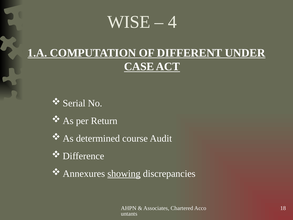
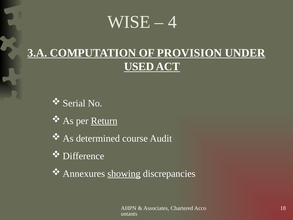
1.A: 1.A -> 3.A
DIFFERENT: DIFFERENT -> PROVISION
CASE: CASE -> USED
Return underline: none -> present
